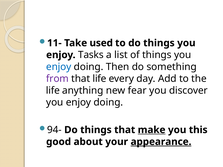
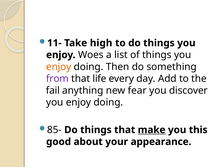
used: used -> high
Tasks: Tasks -> Woes
enjoy at (59, 67) colour: blue -> orange
life at (53, 91): life -> fail
94-: 94- -> 85-
appearance underline: present -> none
